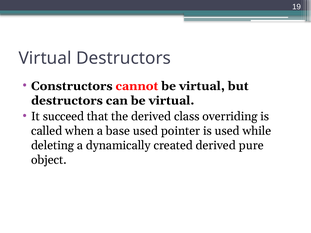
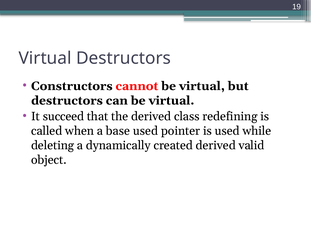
overriding: overriding -> redefining
pure: pure -> valid
